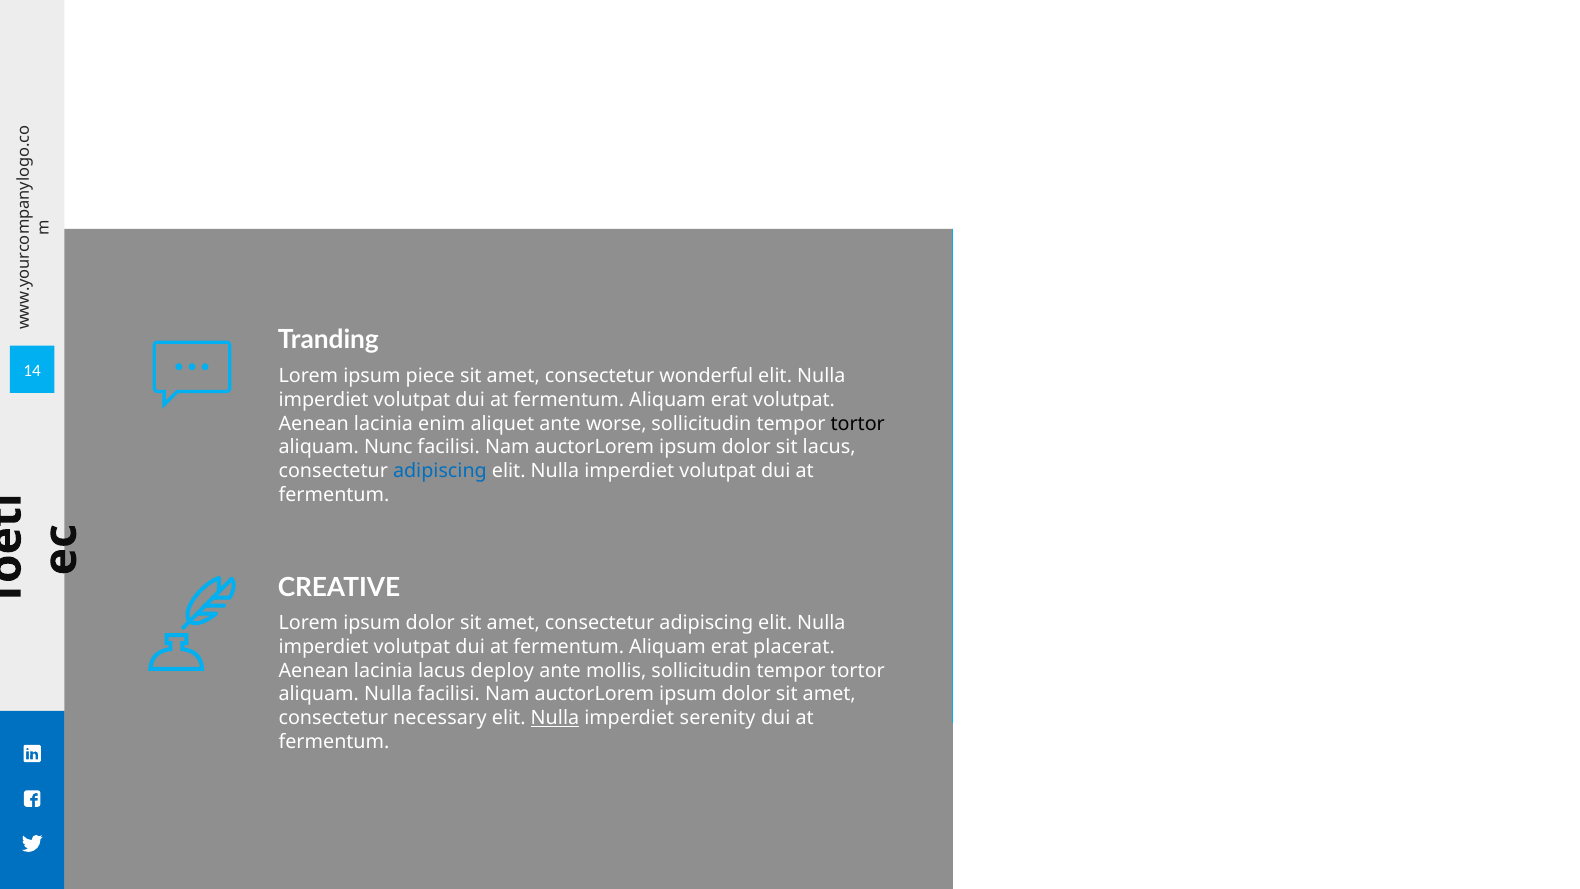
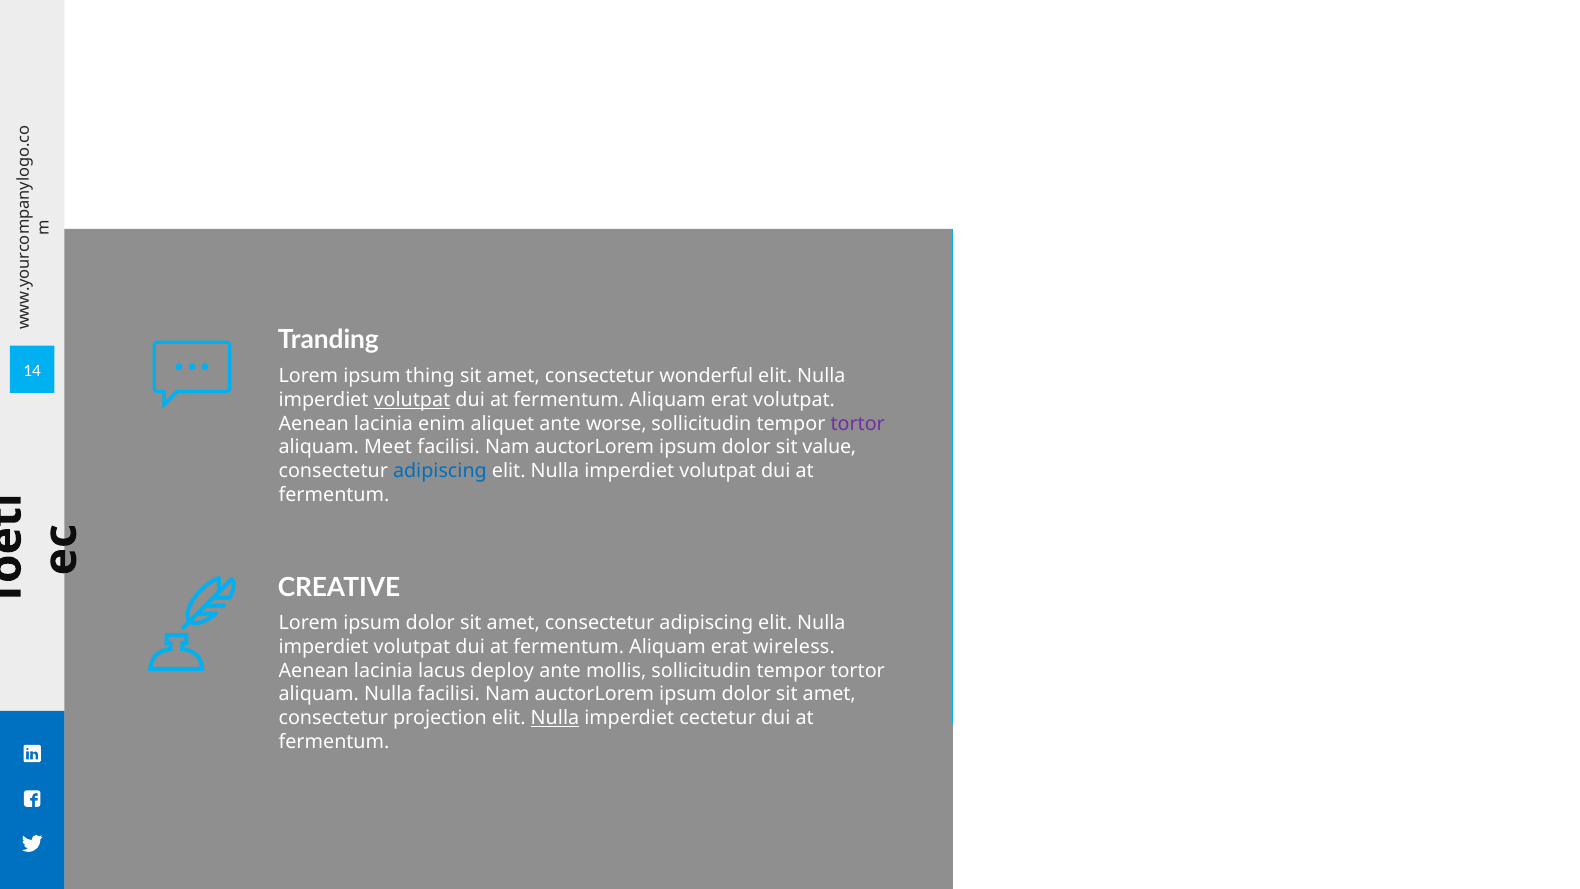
piece: piece -> thing
volutpat at (412, 400) underline: none -> present
tortor at (858, 423) colour: black -> purple
Nunc: Nunc -> Meet
sit lacus: lacus -> value
placerat: placerat -> wireless
necessary: necessary -> projection
serenity: serenity -> cectetur
